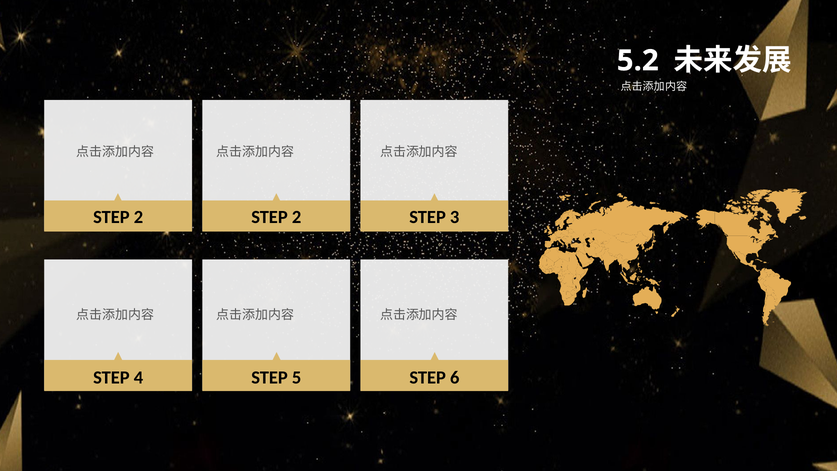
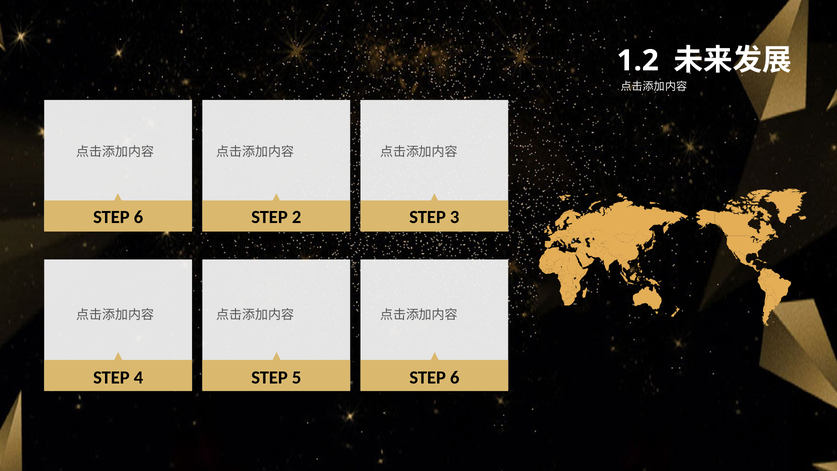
5.2: 5.2 -> 1.2
2 at (138, 217): 2 -> 6
